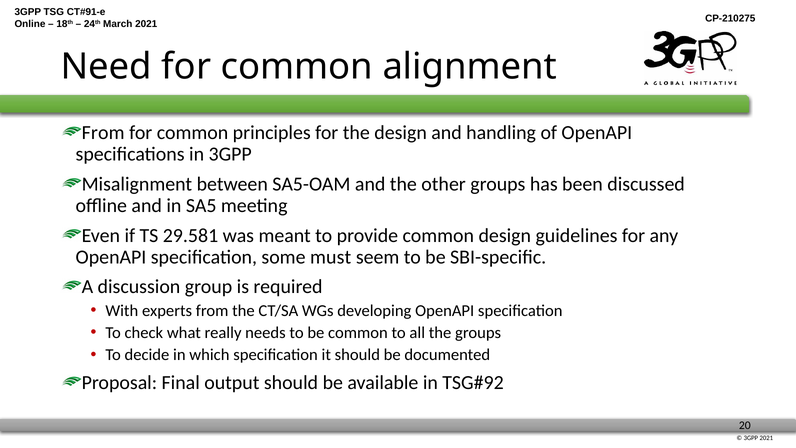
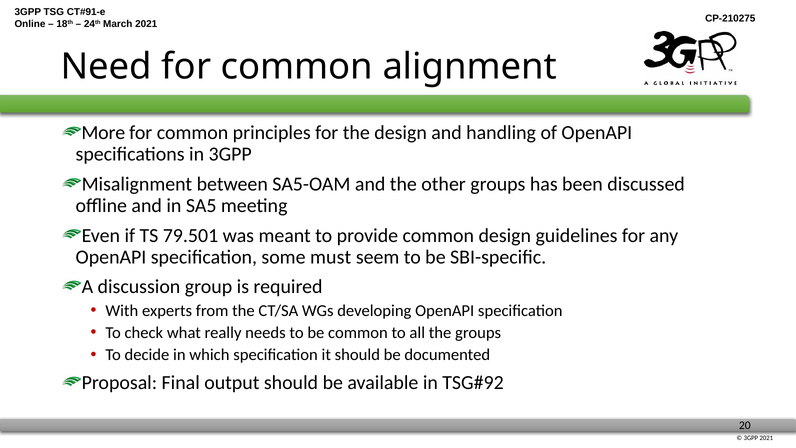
From at (103, 133): From -> More
29.581: 29.581 -> 79.501
